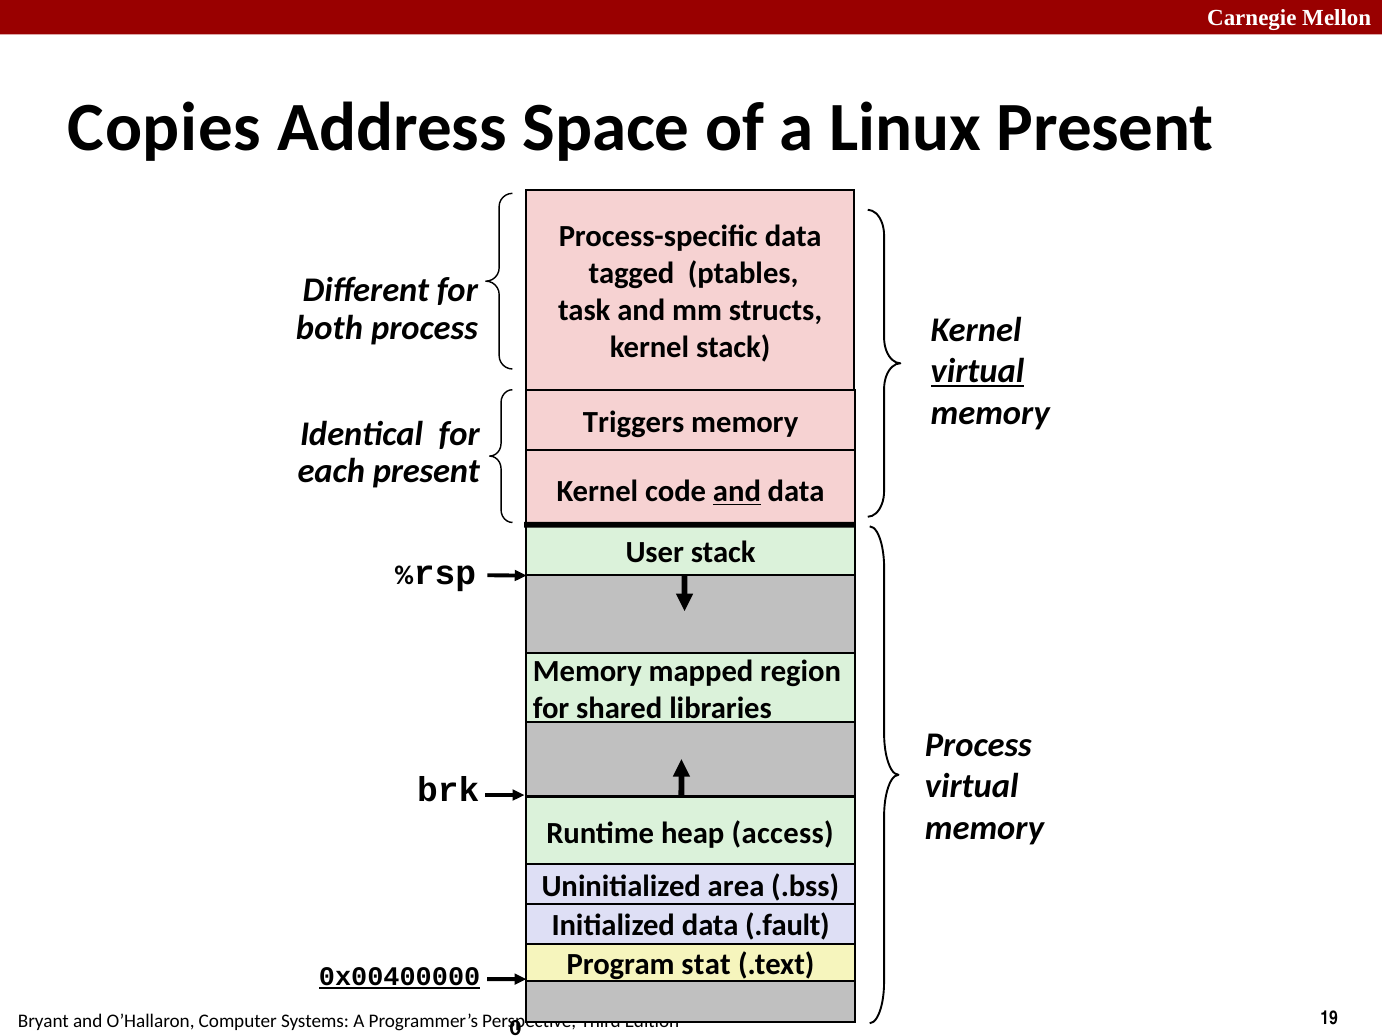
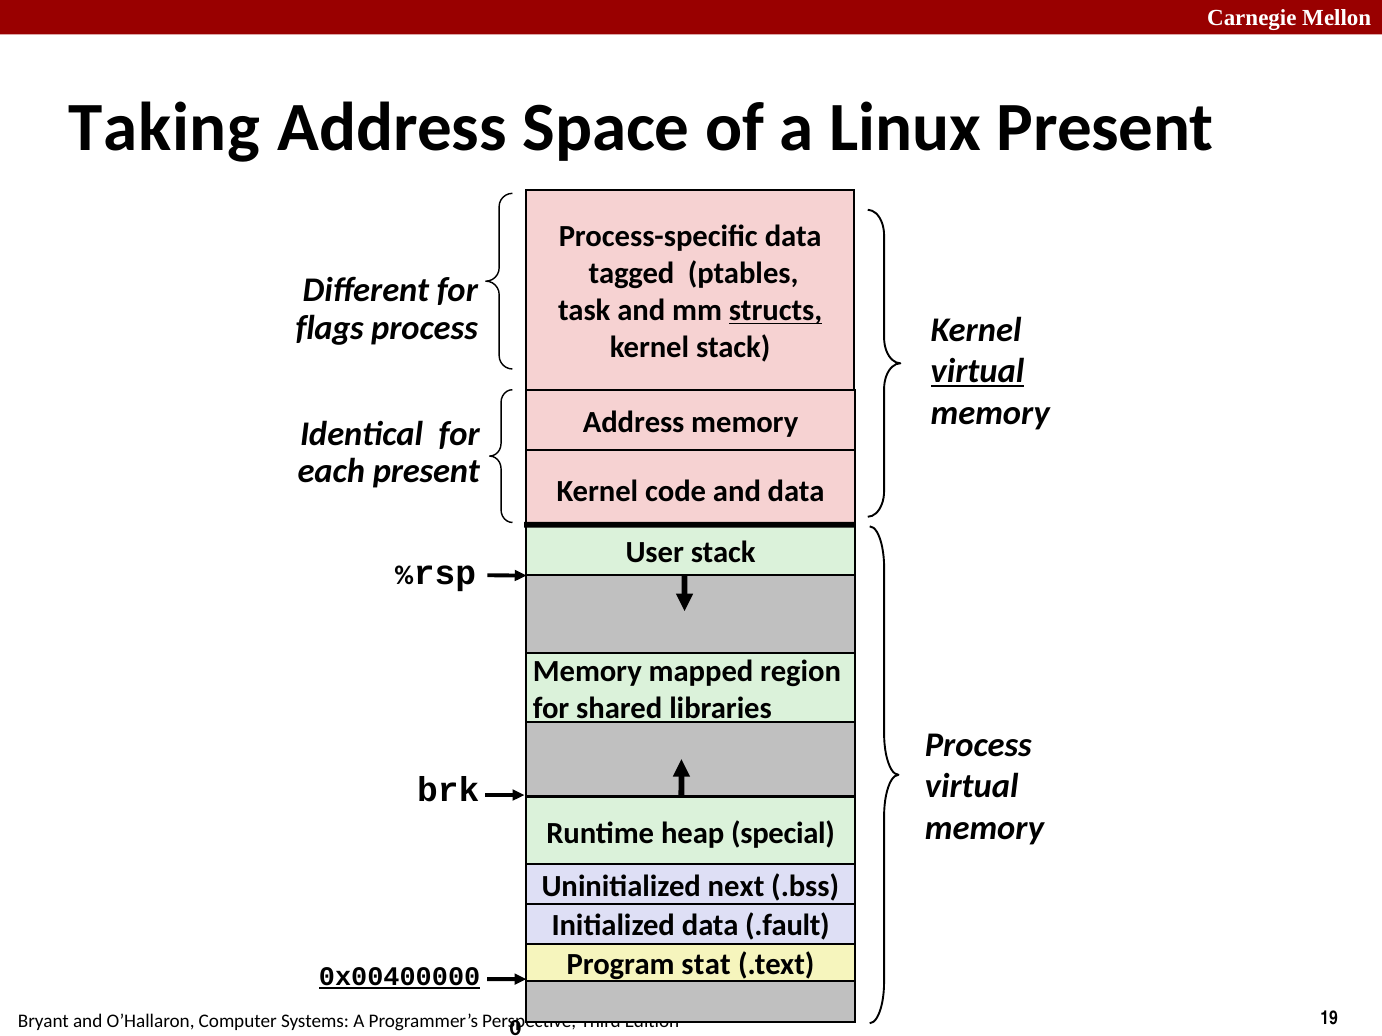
Copies: Copies -> Taking
structs underline: none -> present
both: both -> flags
Triggers at (634, 422): Triggers -> Address
and at (737, 492) underline: present -> none
access: access -> special
area: area -> next
